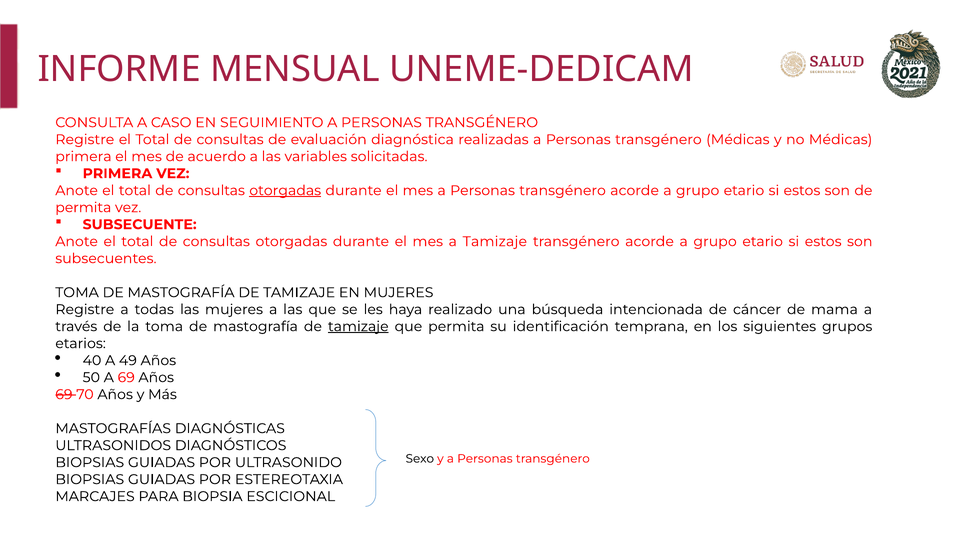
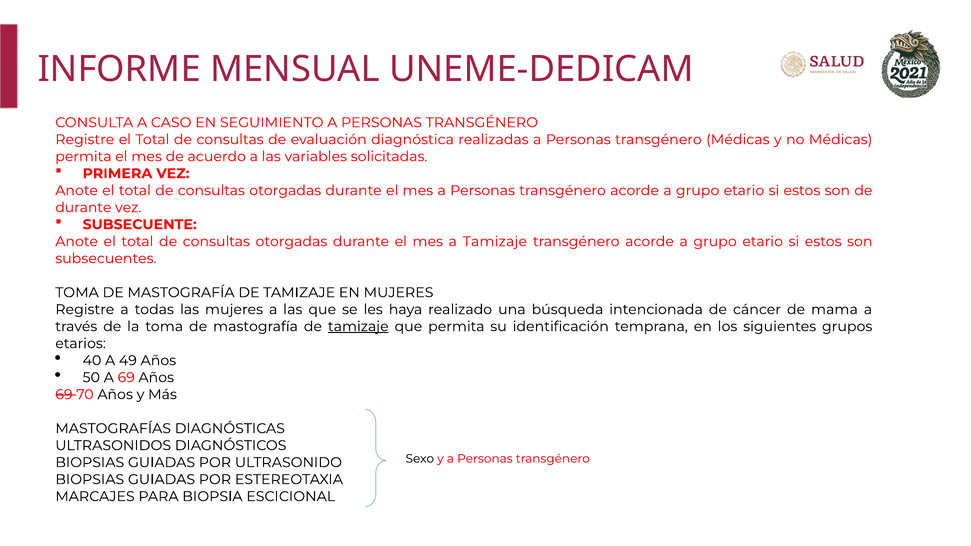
primera at (83, 157): primera -> permita
otorgadas at (285, 191) underline: present -> none
permita at (83, 208): permita -> durante
